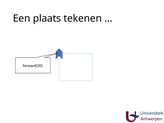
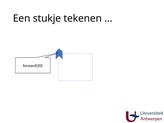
plaats: plaats -> stukje
